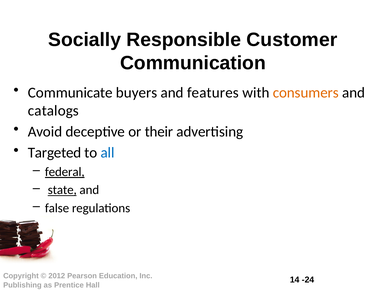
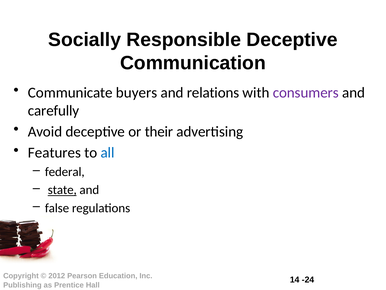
Responsible Customer: Customer -> Deceptive
features: features -> relations
consumers colour: orange -> purple
catalogs: catalogs -> carefully
Targeted: Targeted -> Features
federal underline: present -> none
